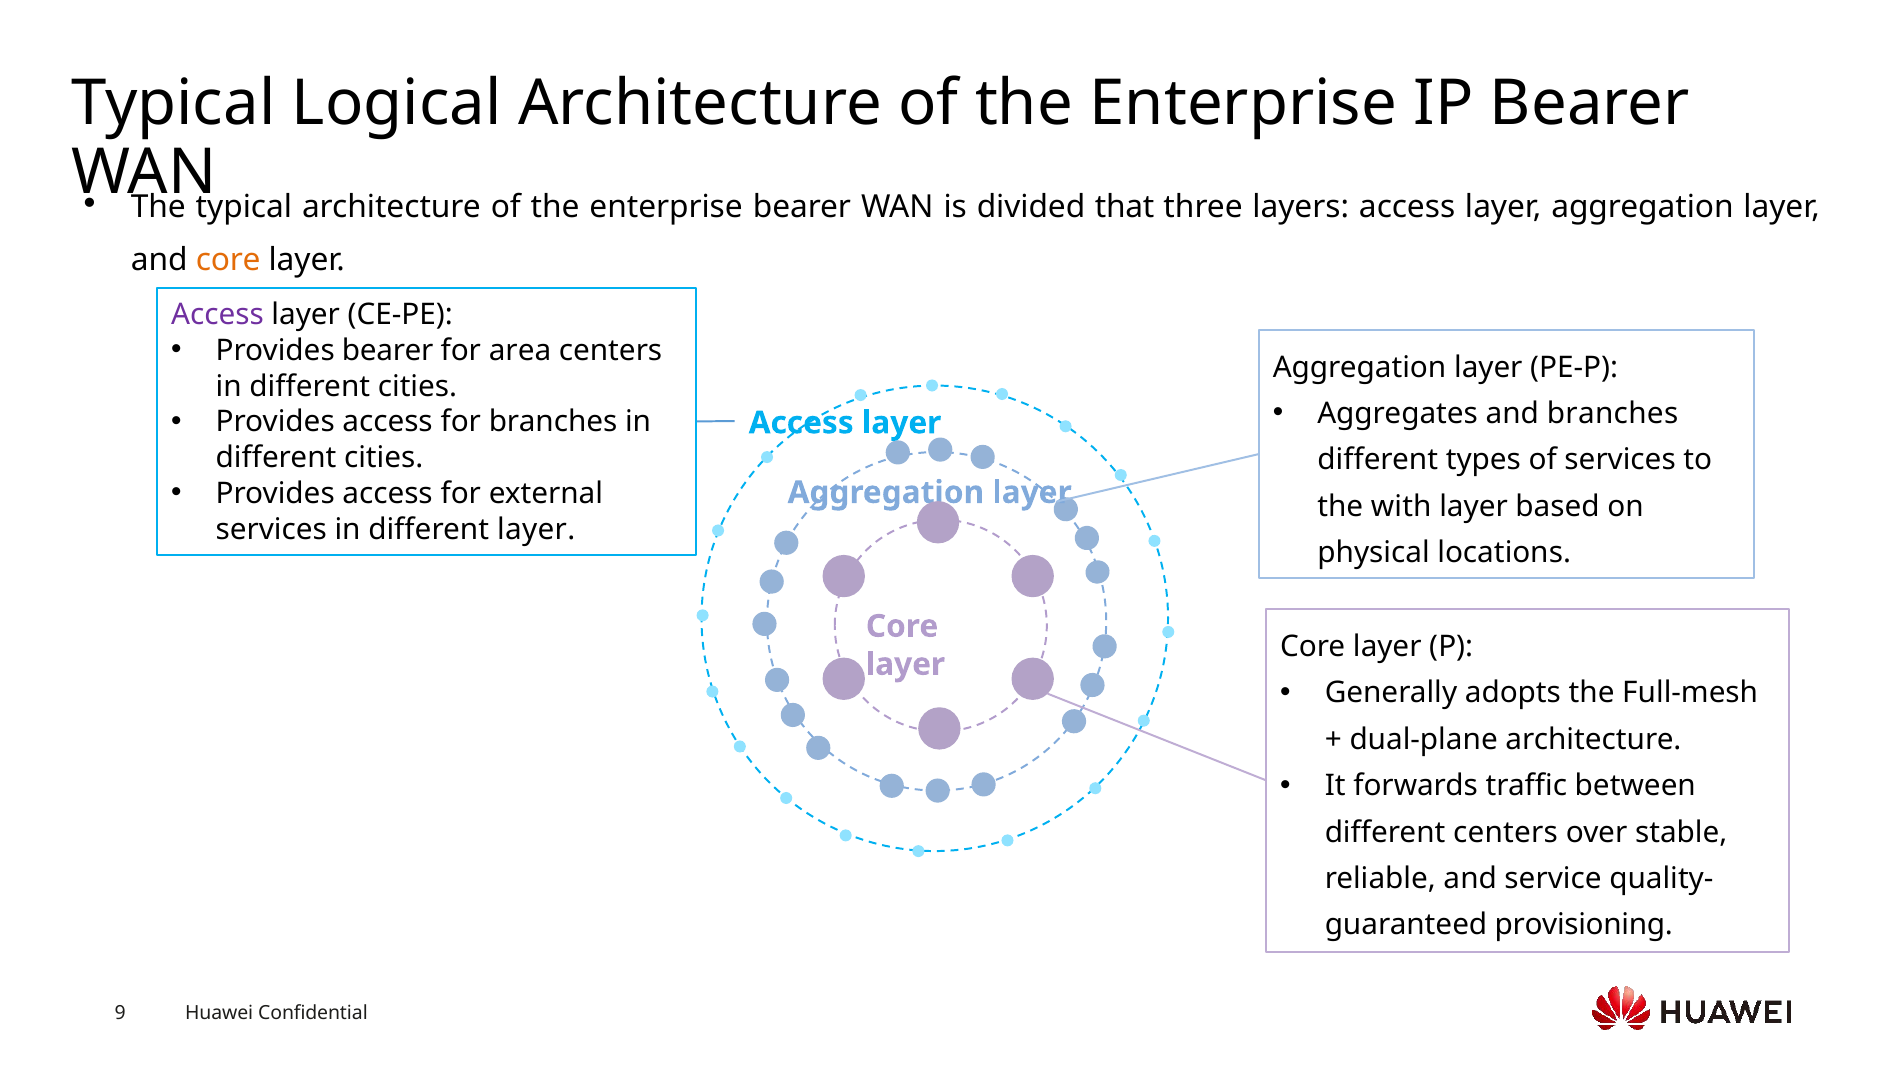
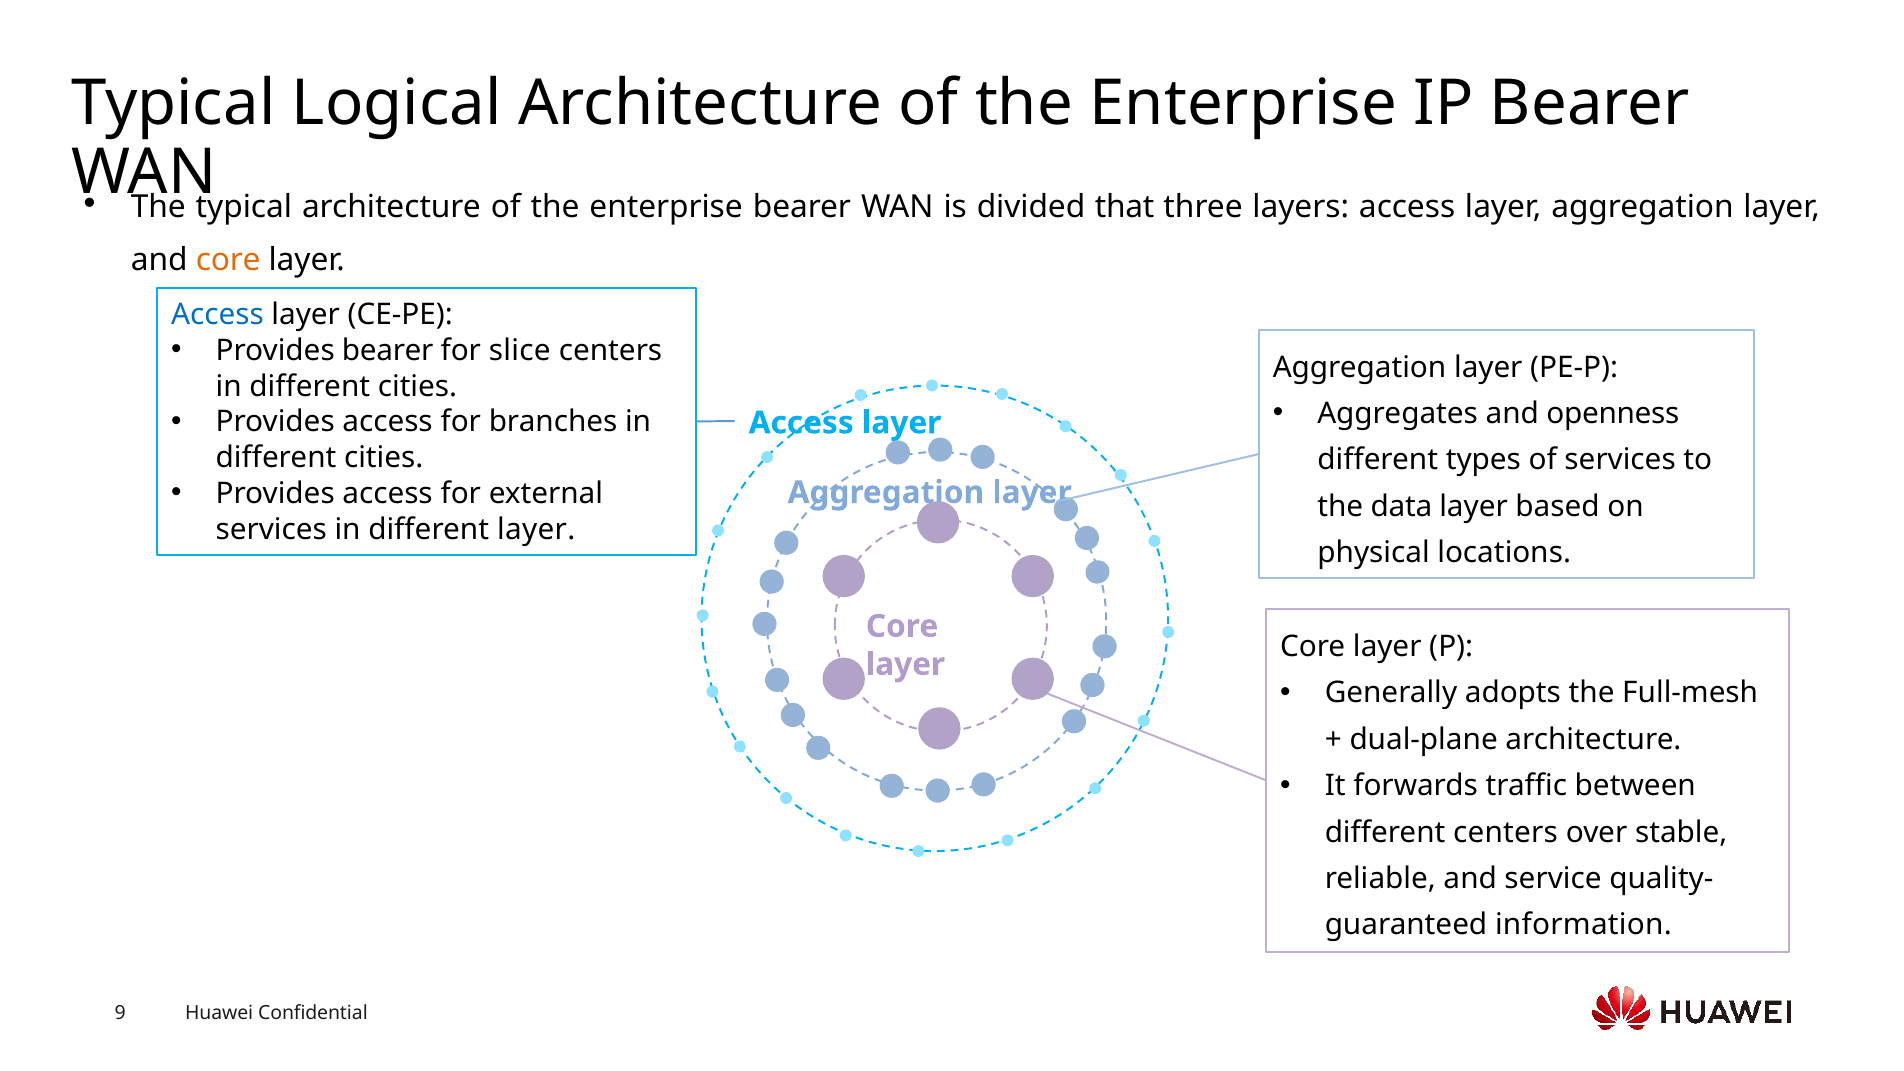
Access at (217, 315) colour: purple -> blue
area: area -> slice
and branches: branches -> openness
with: with -> data
provisioning: provisioning -> information
